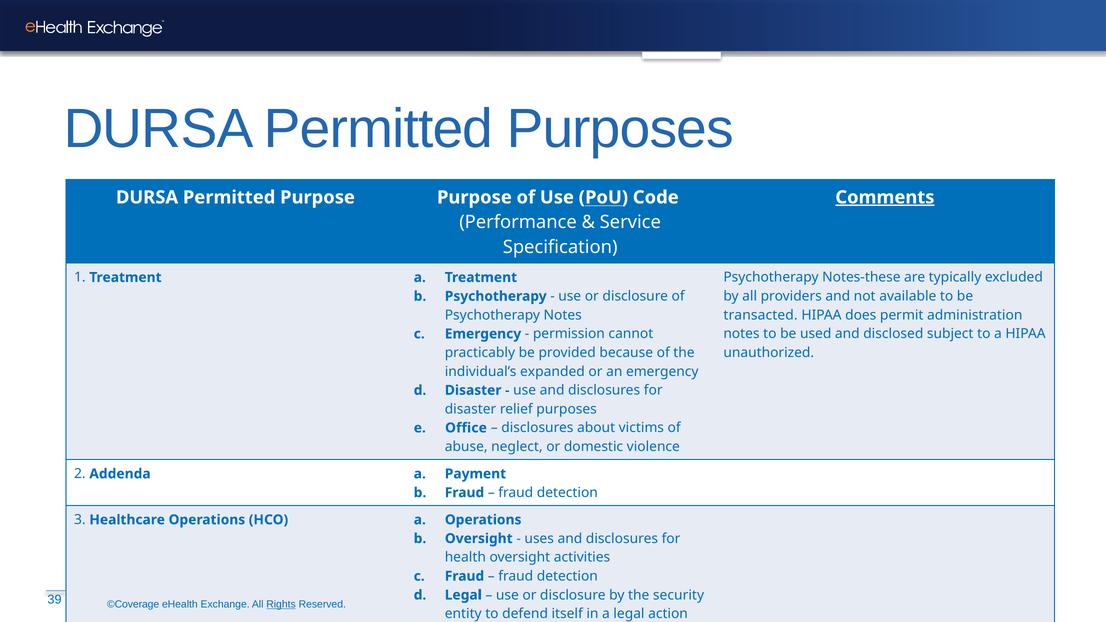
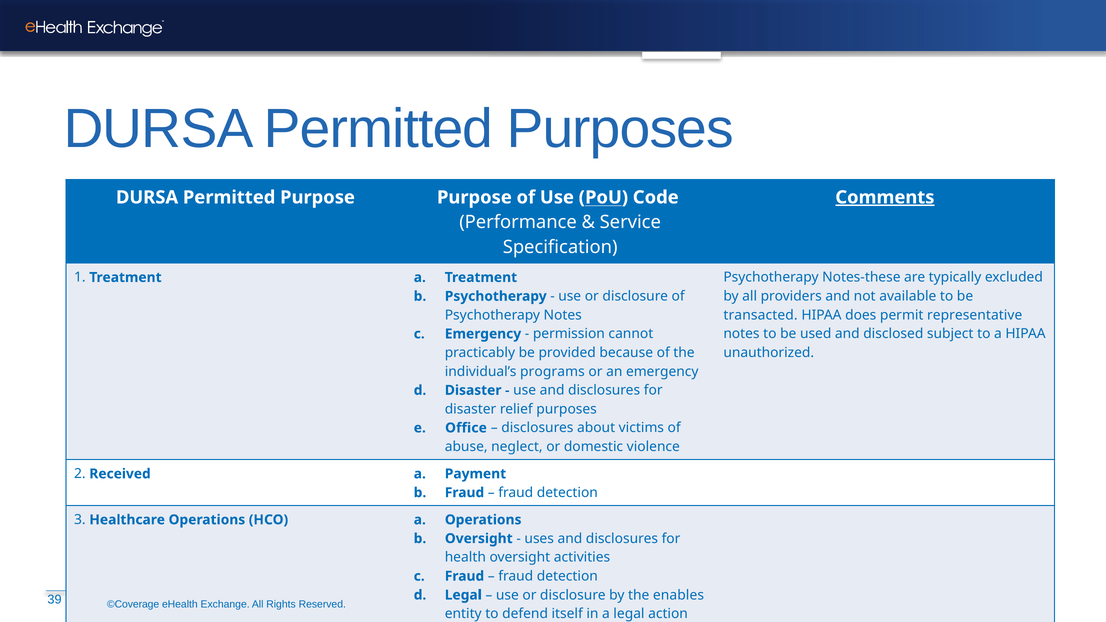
administration: administration -> representative
expanded: expanded -> programs
Addenda: Addenda -> Received
security: security -> enables
Rights underline: present -> none
